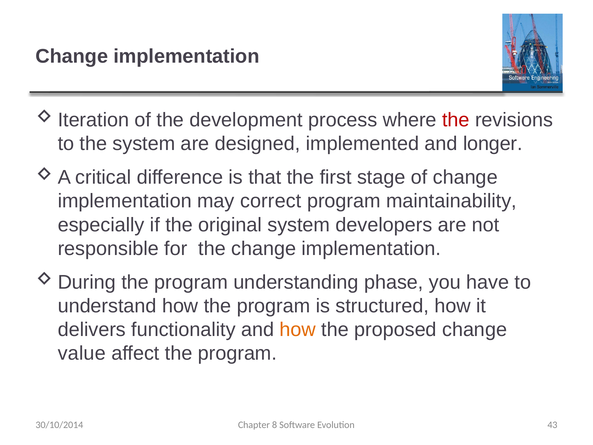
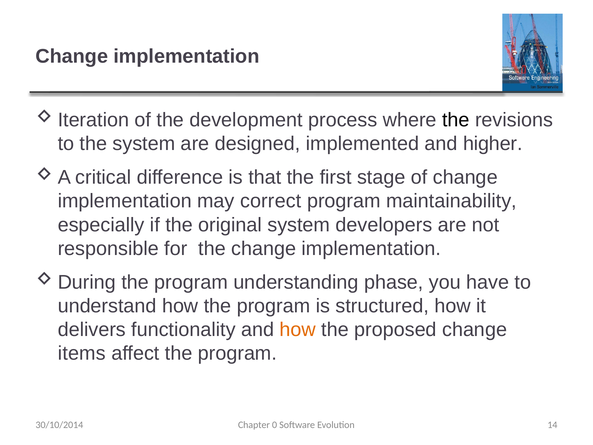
the at (456, 120) colour: red -> black
longer: longer -> higher
value: value -> items
8: 8 -> 0
43: 43 -> 14
